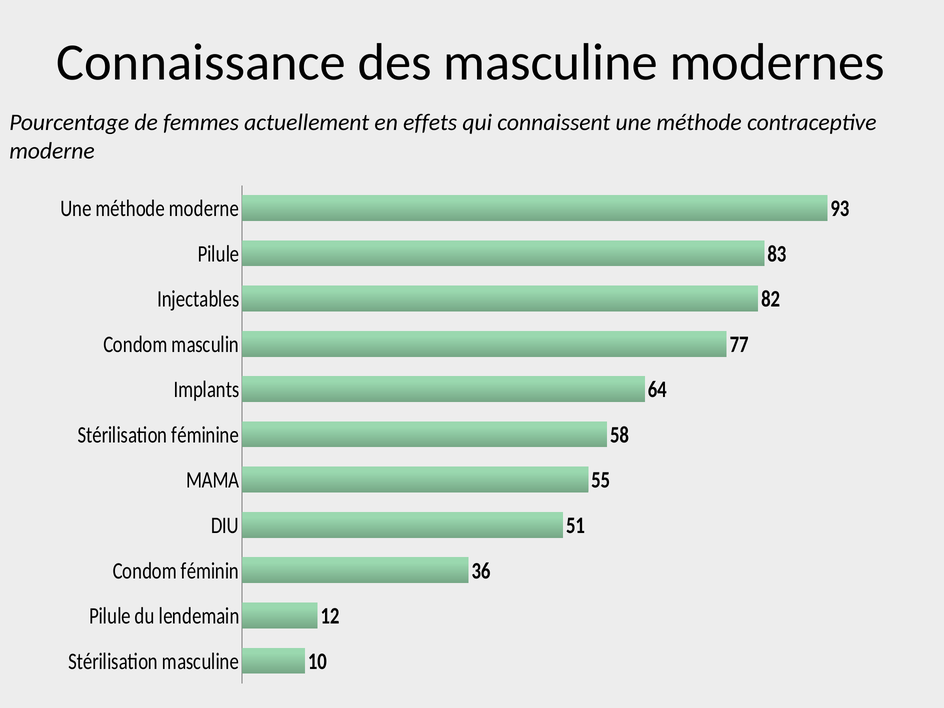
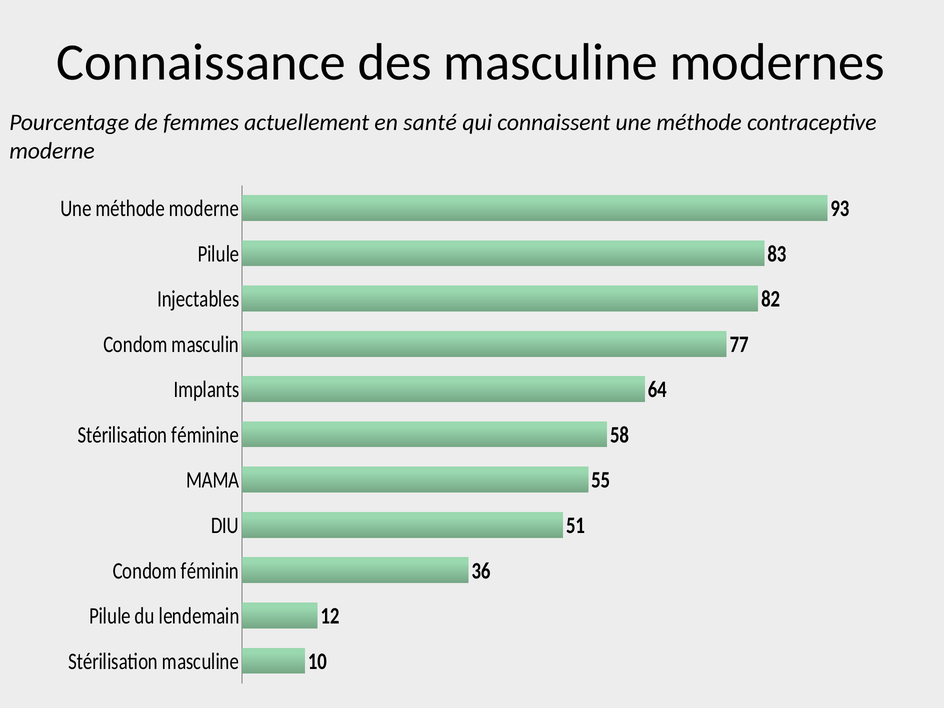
effets: effets -> santé
